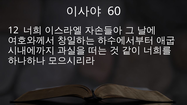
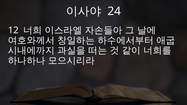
60: 60 -> 24
